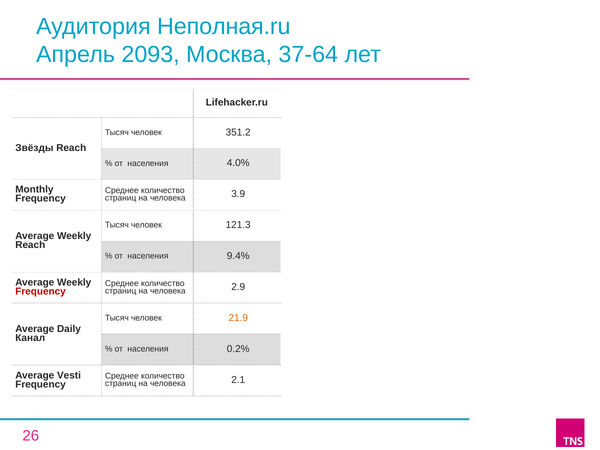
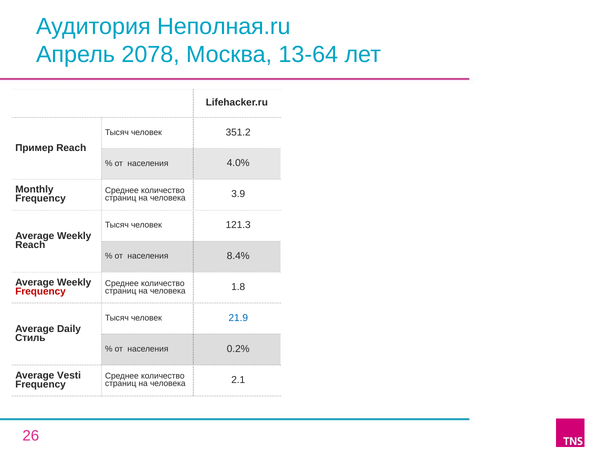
2093: 2093 -> 2078
37-64: 37-64 -> 13-64
Звёзды: Звёзды -> Пример
9.4%: 9.4% -> 8.4%
2.9: 2.9 -> 1.8
21.9 colour: orange -> blue
Канал: Канал -> Стиль
